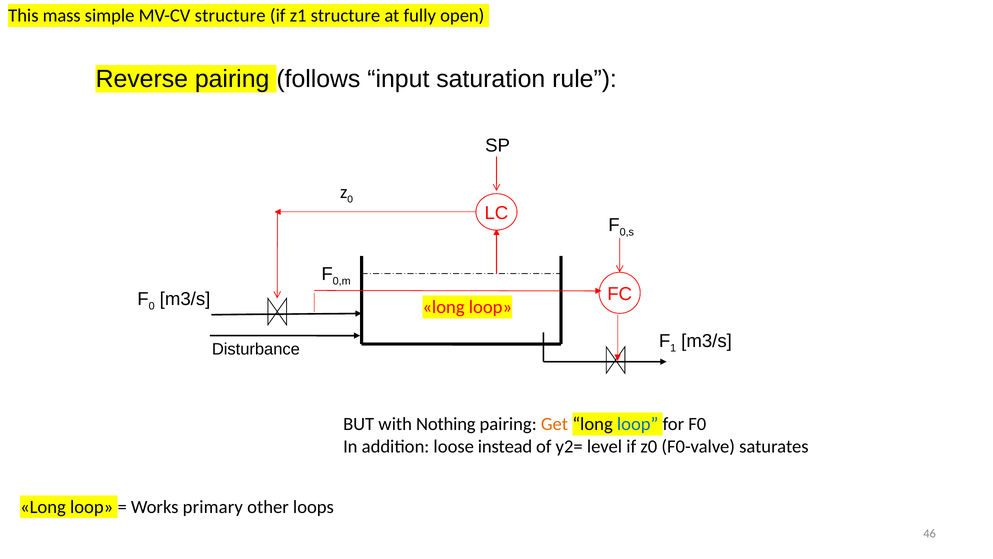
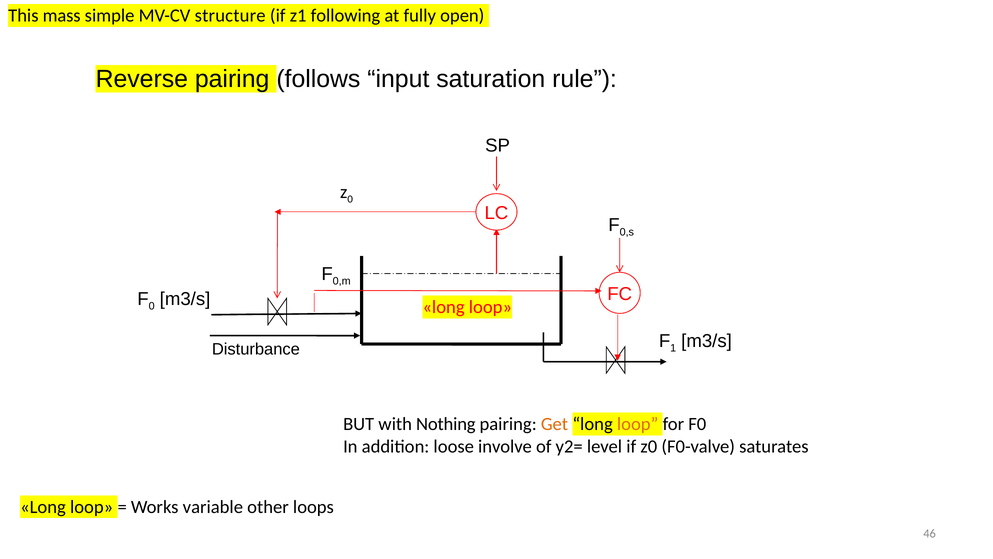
z1 structure: structure -> following
loop at (638, 424) colour: blue -> orange
instead: instead -> involve
primary: primary -> variable
